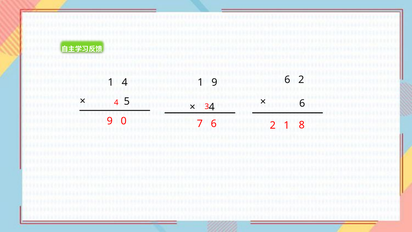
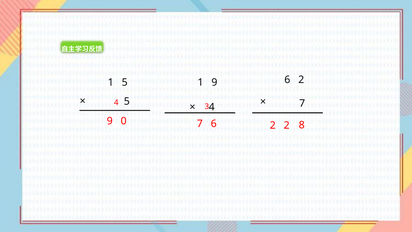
1 4: 4 -> 5
6 at (302, 103): 6 -> 7
2 1: 1 -> 2
